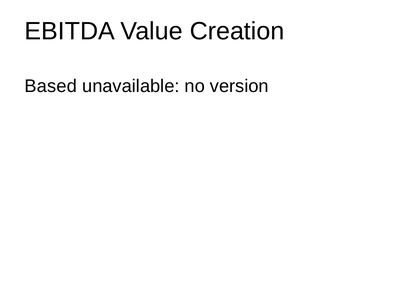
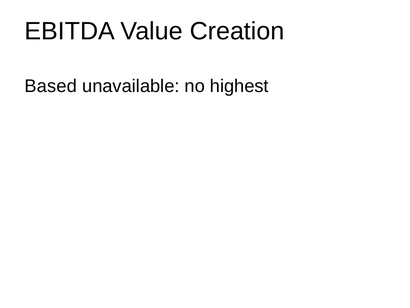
version: version -> highest
